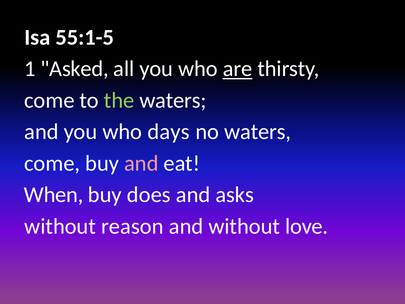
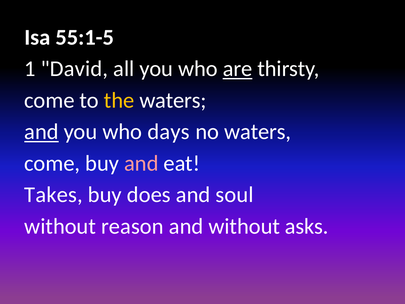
Asked: Asked -> David
the colour: light green -> yellow
and at (41, 132) underline: none -> present
When: When -> Takes
asks: asks -> soul
love: love -> asks
